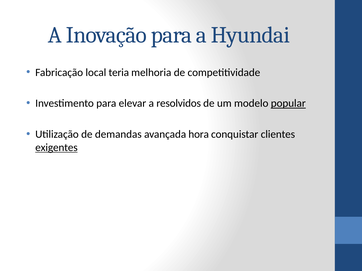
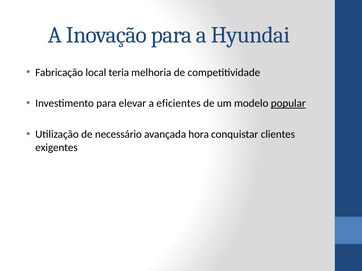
resolvidos: resolvidos -> eficientes
demandas: demandas -> necessário
exigentes underline: present -> none
